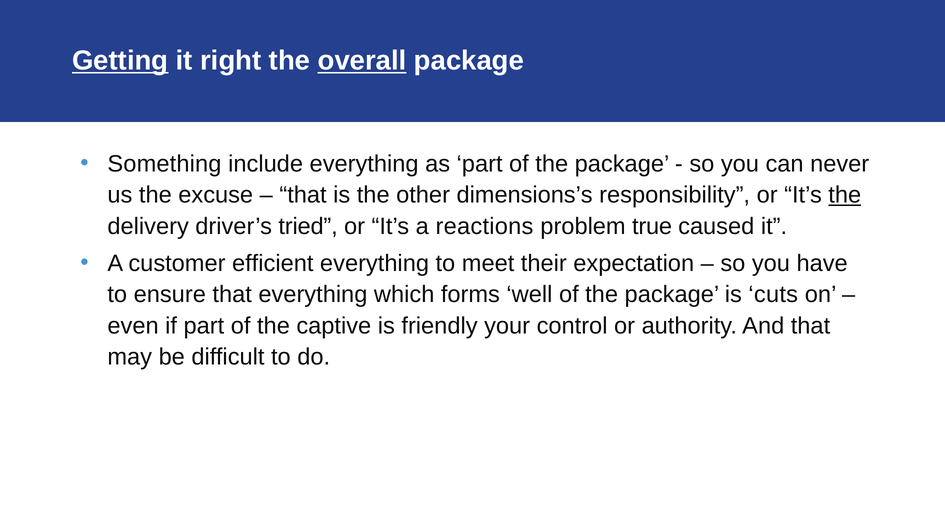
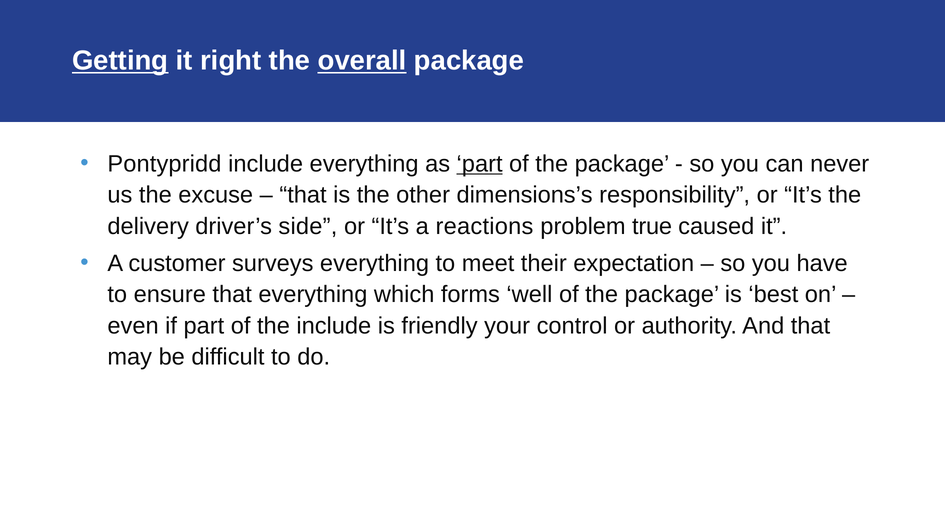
Something: Something -> Pontypridd
part at (480, 164) underline: none -> present
the at (845, 195) underline: present -> none
tried: tried -> side
efficient: efficient -> surveys
cuts: cuts -> best
the captive: captive -> include
